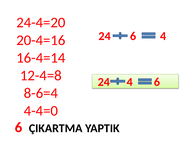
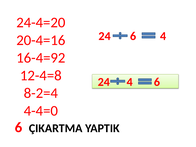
16-4=14: 16-4=14 -> 16-4=92
8-6=4: 8-6=4 -> 8-2=4
